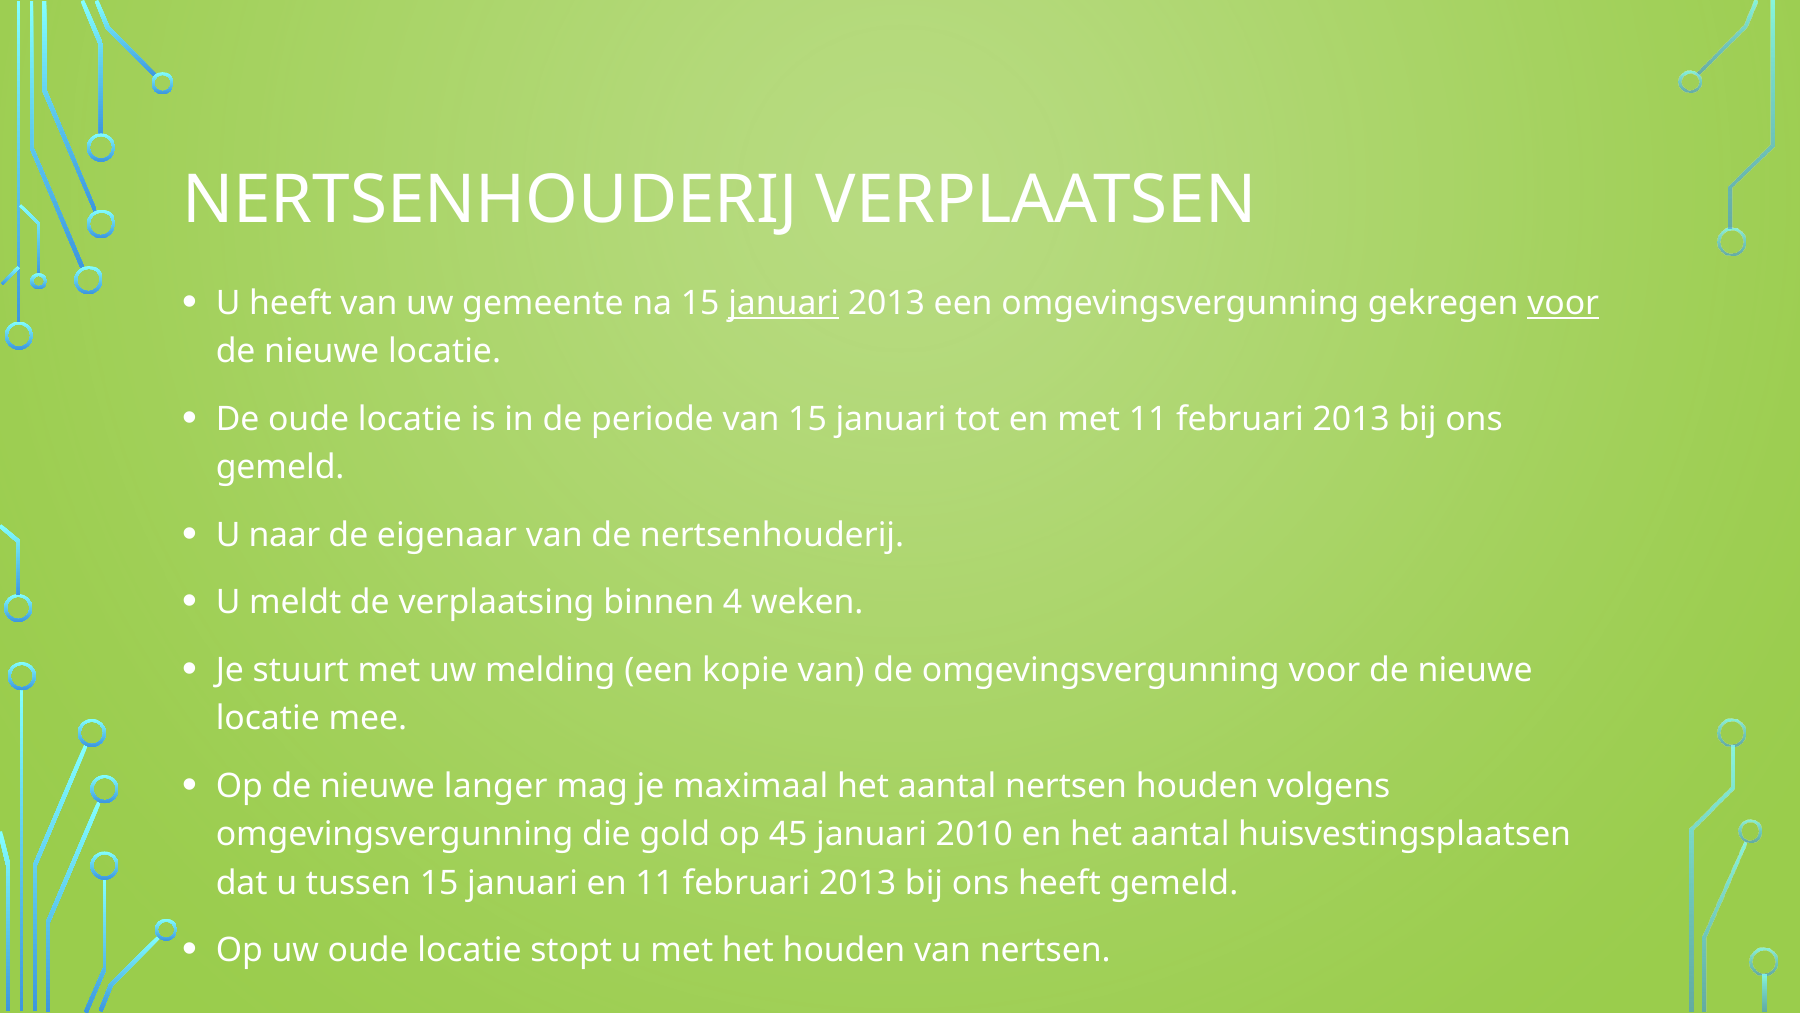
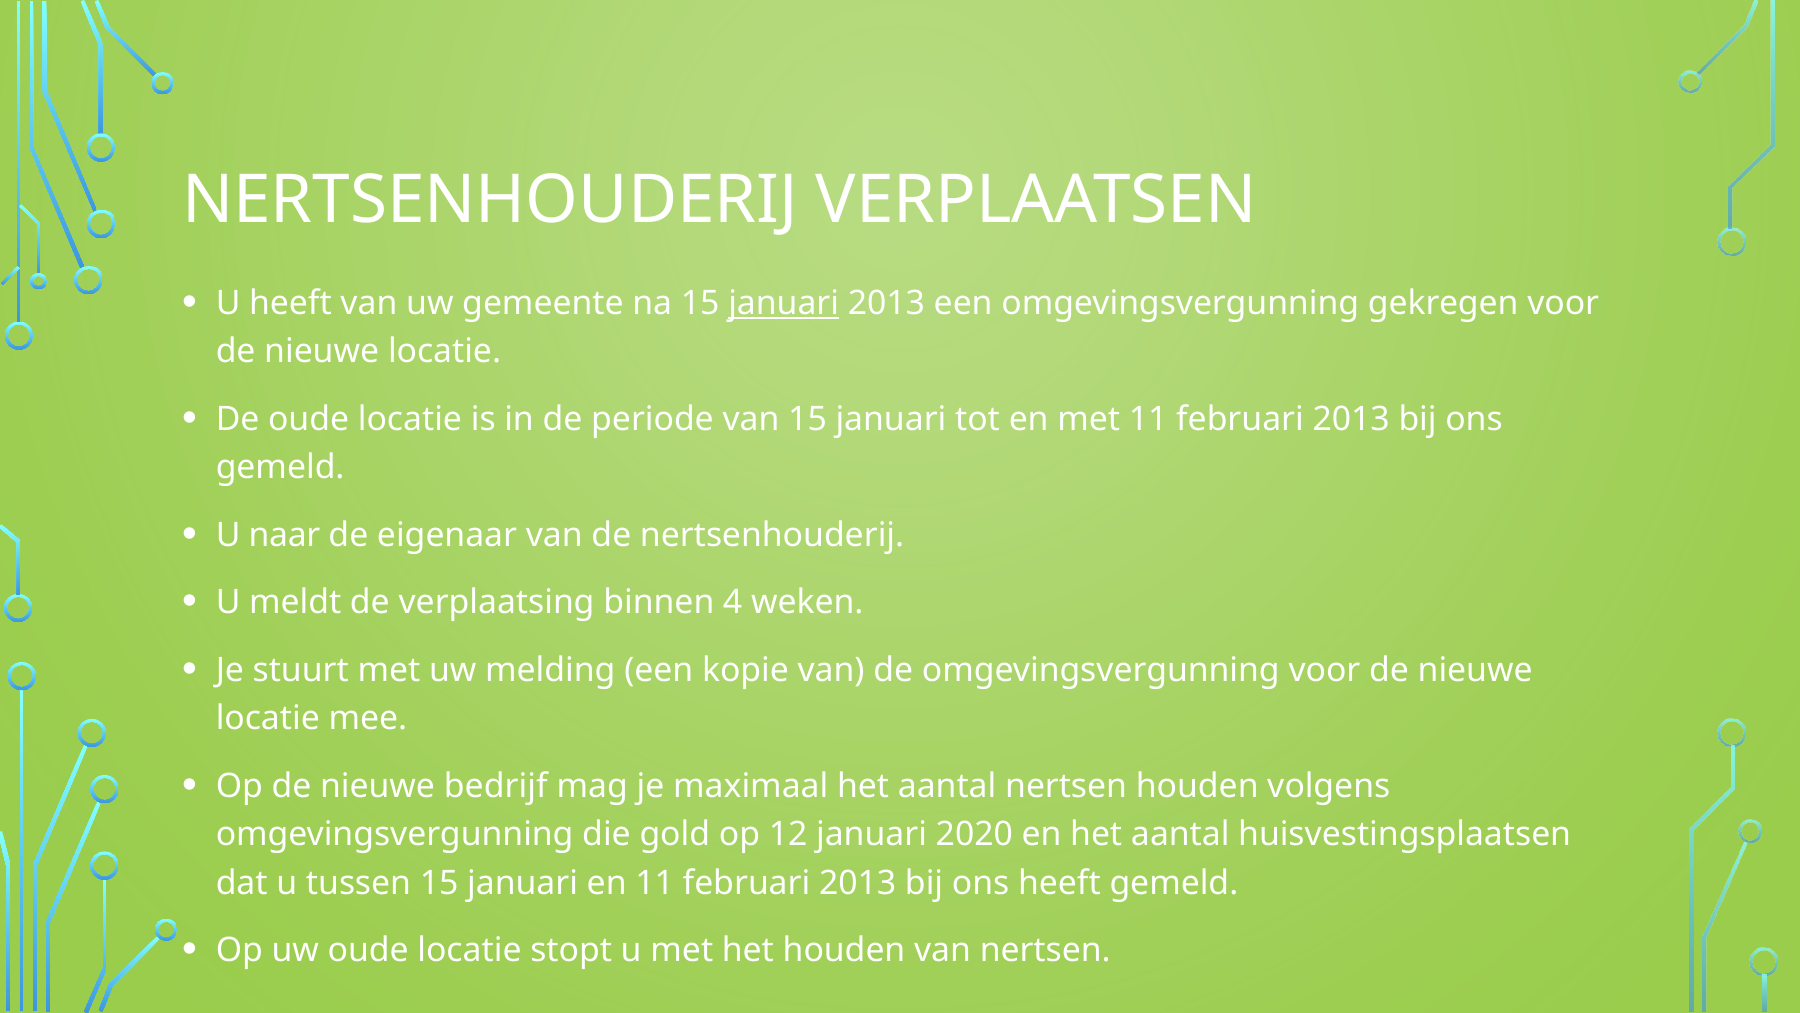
voor at (1563, 303) underline: present -> none
langer: langer -> bedrijf
45: 45 -> 12
2010: 2010 -> 2020
